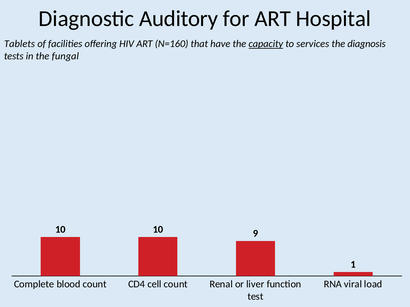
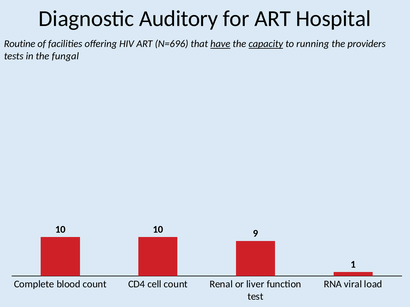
Tablets: Tablets -> Routine
N=160: N=160 -> N=696
have underline: none -> present
services: services -> running
diagnosis: diagnosis -> providers
